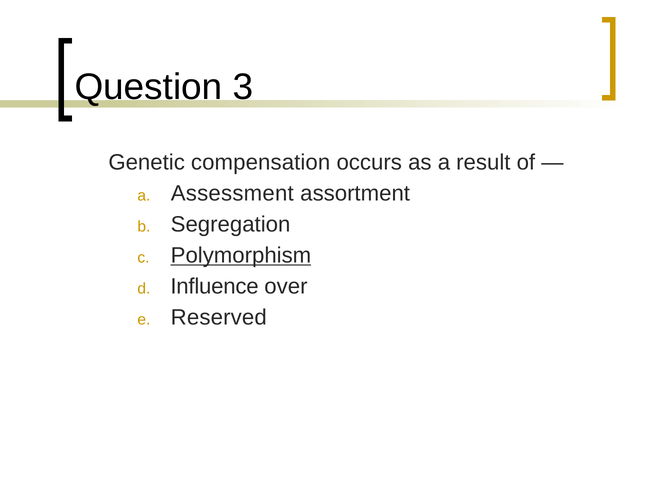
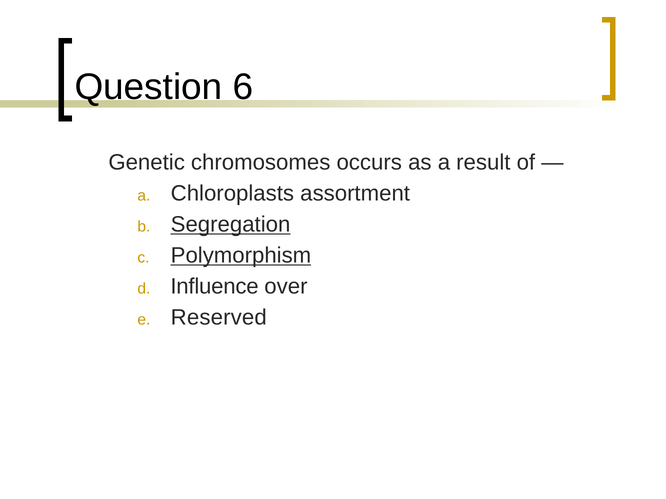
3: 3 -> 6
compensation: compensation -> chromosomes
Assessment: Assessment -> Chloroplasts
Segregation underline: none -> present
